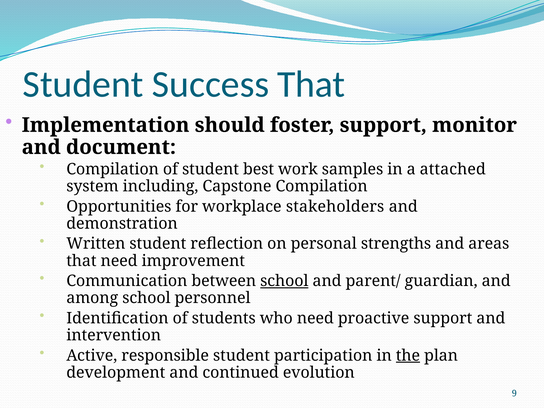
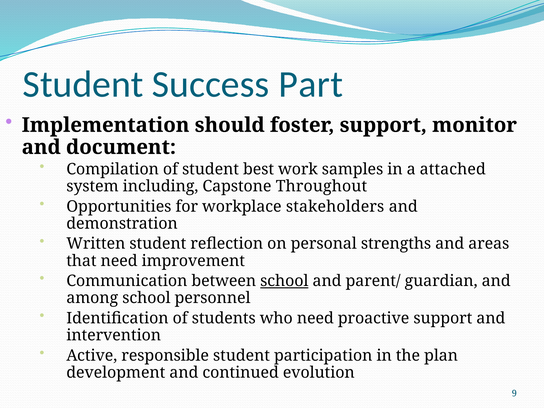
Success That: That -> Part
Capstone Compilation: Compilation -> Throughout
the underline: present -> none
